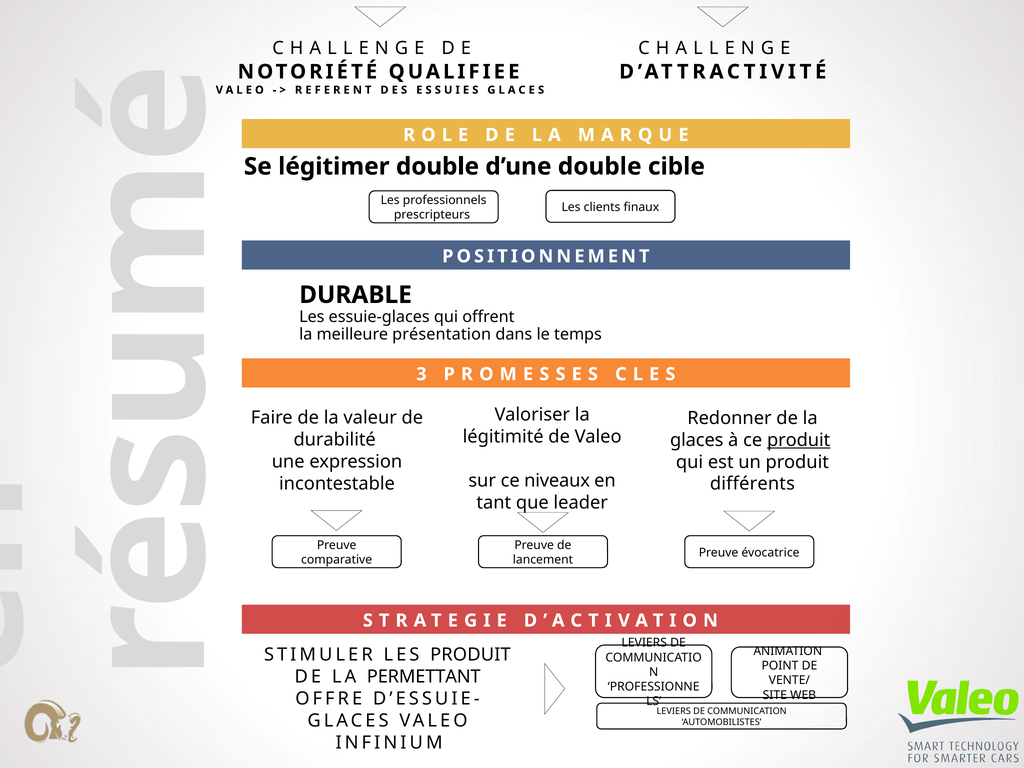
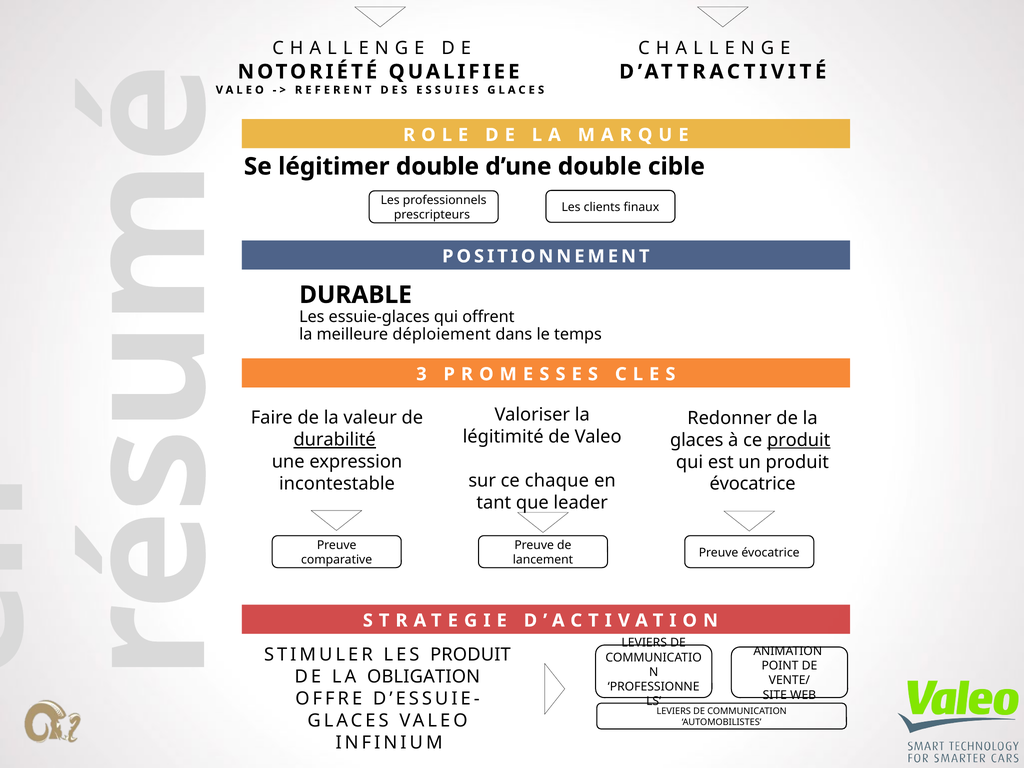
présentation: présentation -> déploiement
durabilité underline: none -> present
niveaux: niveaux -> chaque
différents at (752, 484): différents -> évocatrice
PERMETTANT: PERMETTANT -> OBLIGATION
